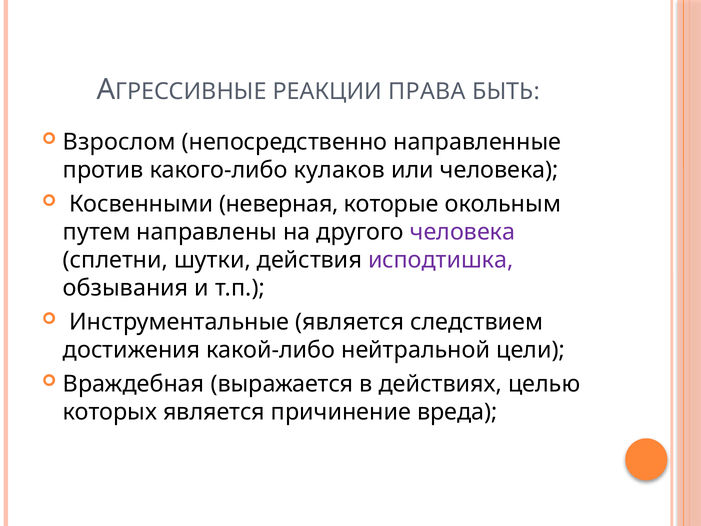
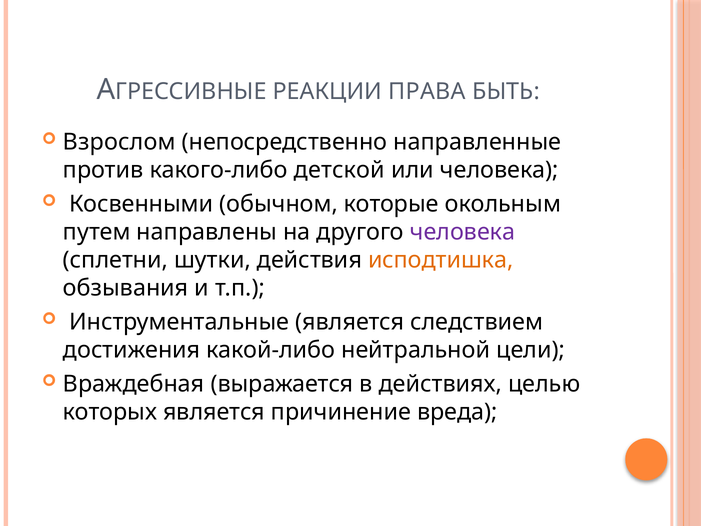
кулаков: кулаков -> детской
неверная: неверная -> обычном
исподтишка colour: purple -> orange
